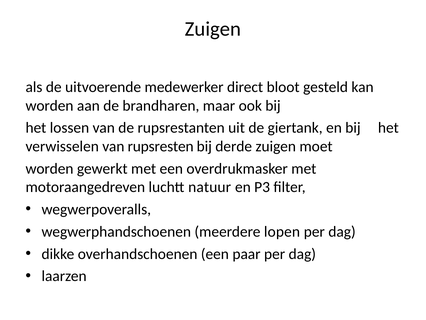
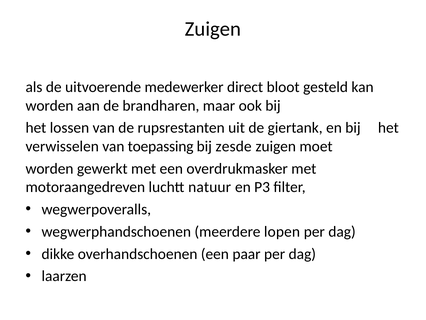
rupsresten: rupsresten -> toepassing
derde: derde -> zesde
